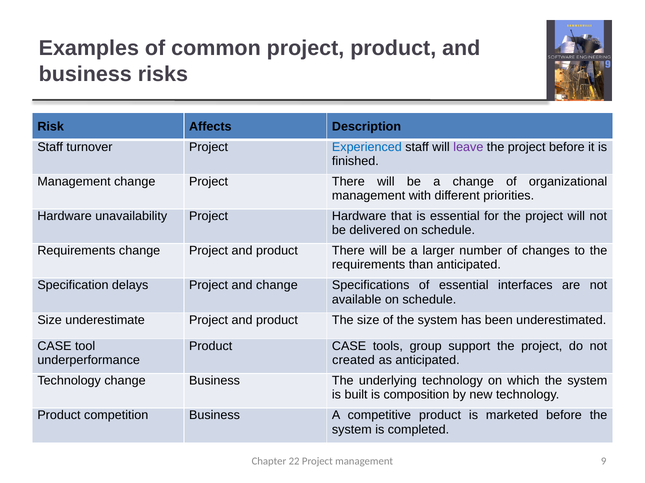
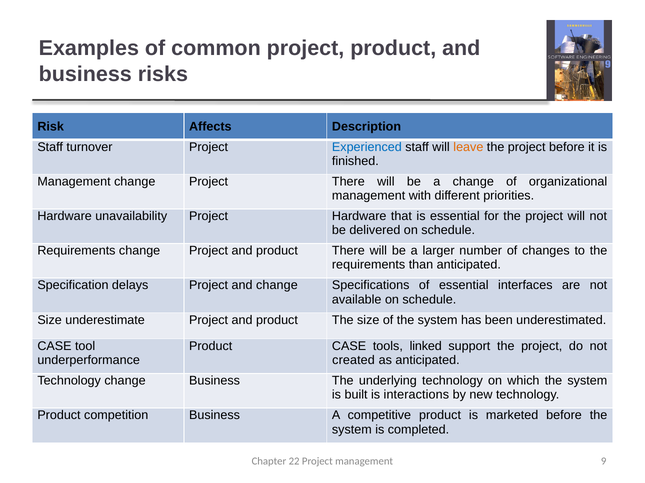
leave colour: purple -> orange
group: group -> linked
composition: composition -> interactions
